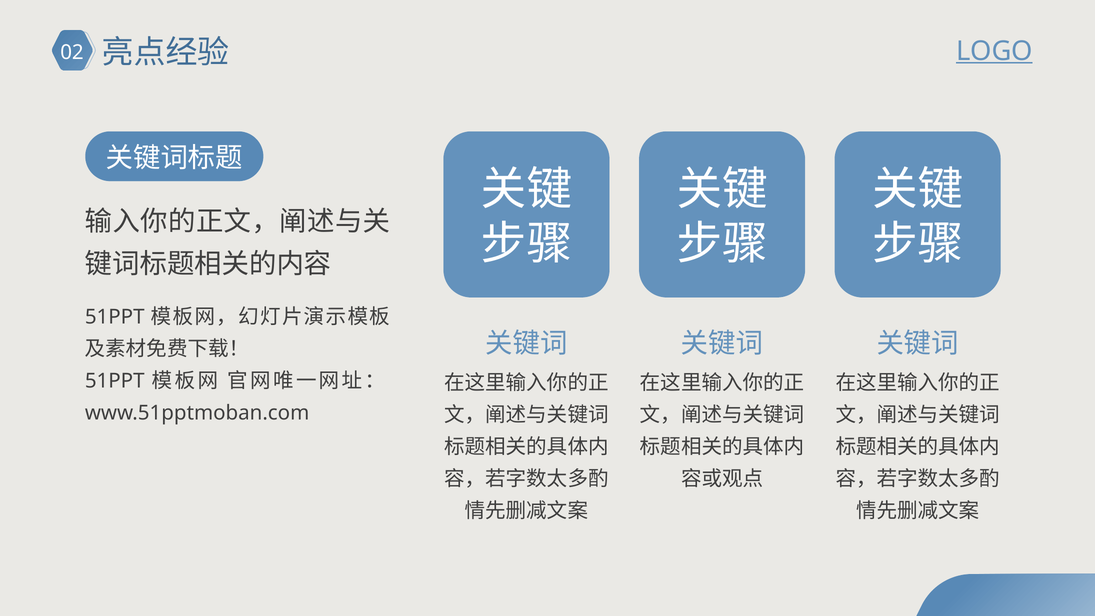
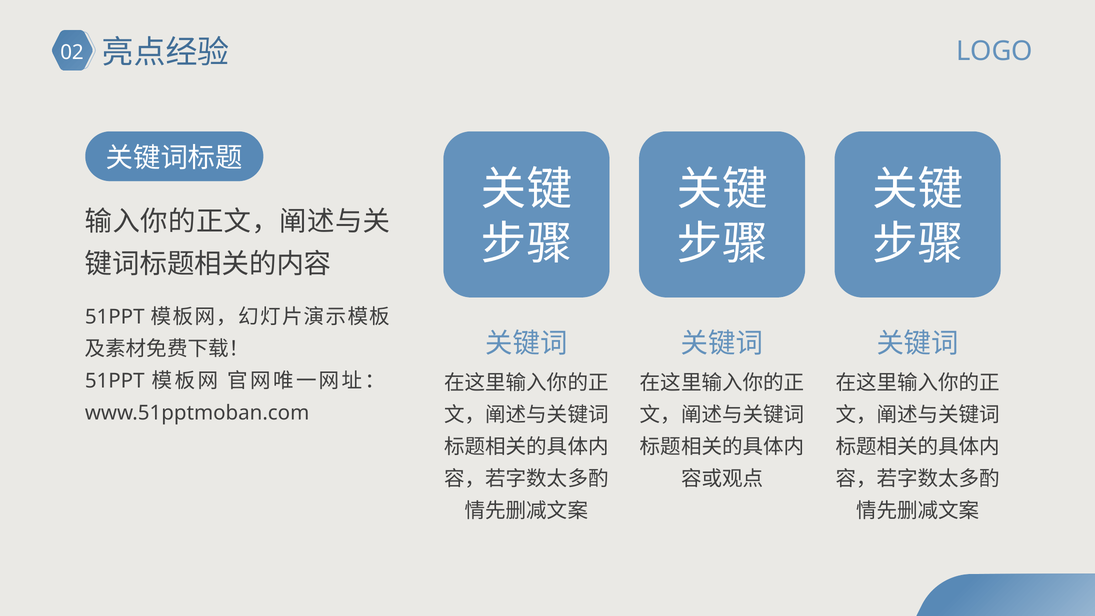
LOGO underline: present -> none
